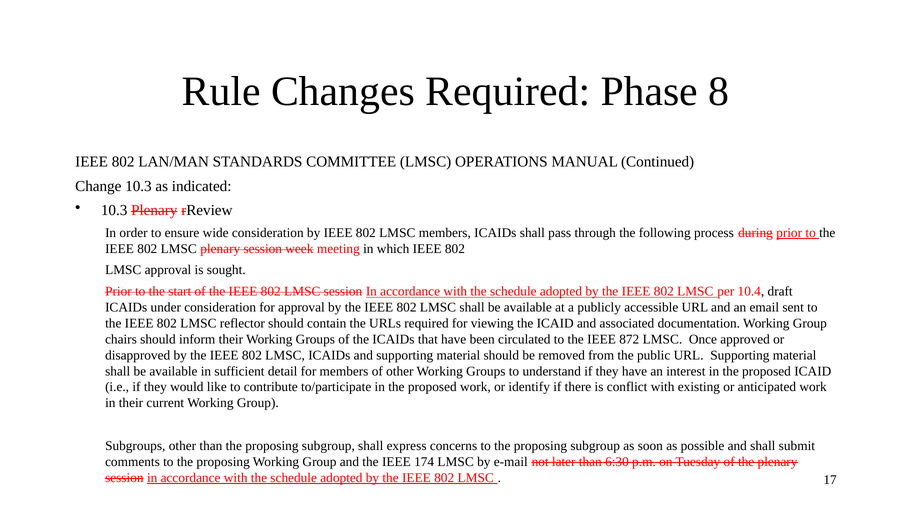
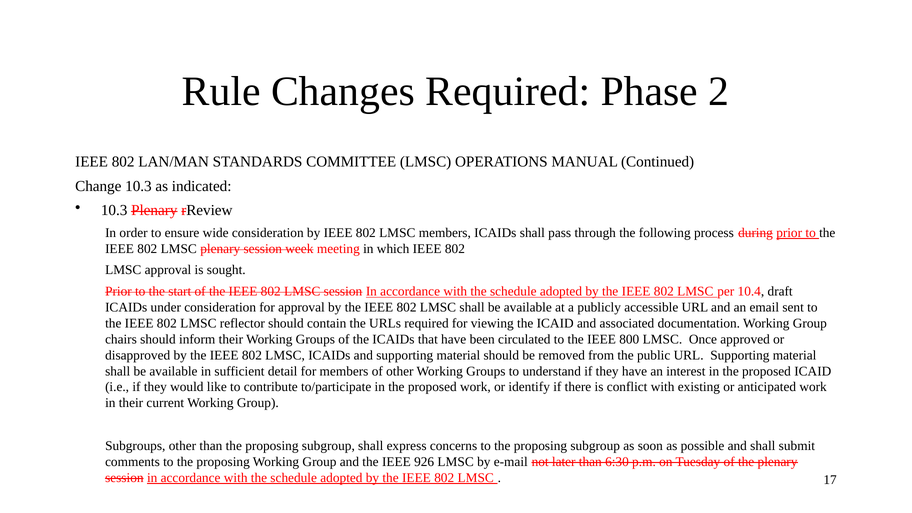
8: 8 -> 2
872: 872 -> 800
174: 174 -> 926
